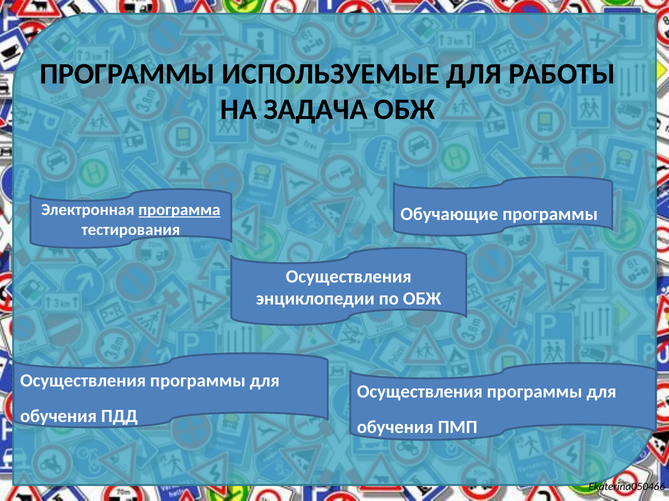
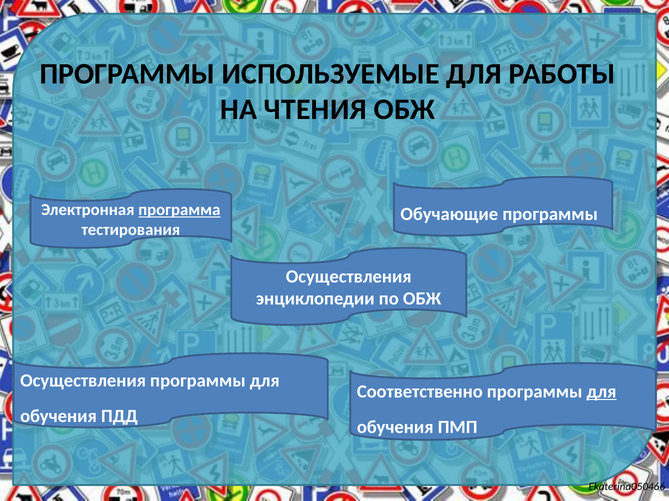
ЗАДАЧА: ЗАДАЧА -> ЧТЕНИЯ
Осуществления at (420, 392): Осуществления -> Соответственно
для at (602, 392) underline: none -> present
